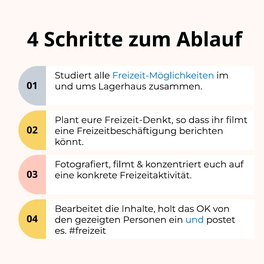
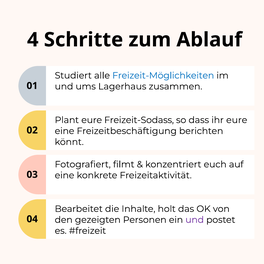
Freizeit-Denkt: Freizeit-Denkt -> Freizeit-Sodass
ihr filmt: filmt -> eure
und at (195, 220) colour: blue -> purple
